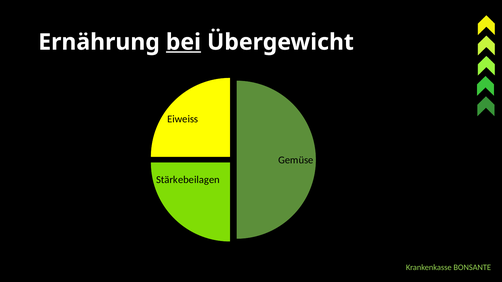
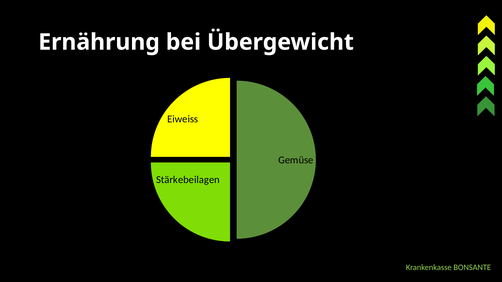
bei underline: present -> none
